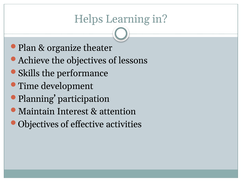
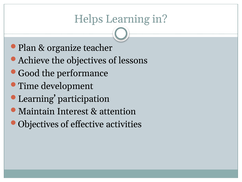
theater: theater -> teacher
Skills: Skills -> Good
Planning at (37, 99): Planning -> Learning
